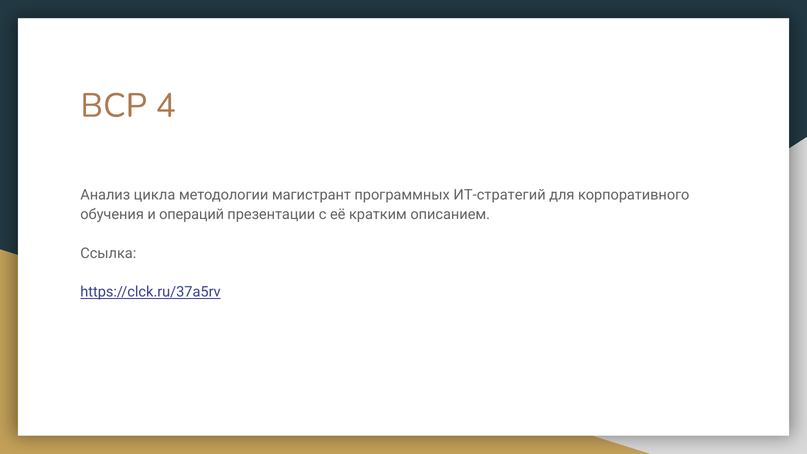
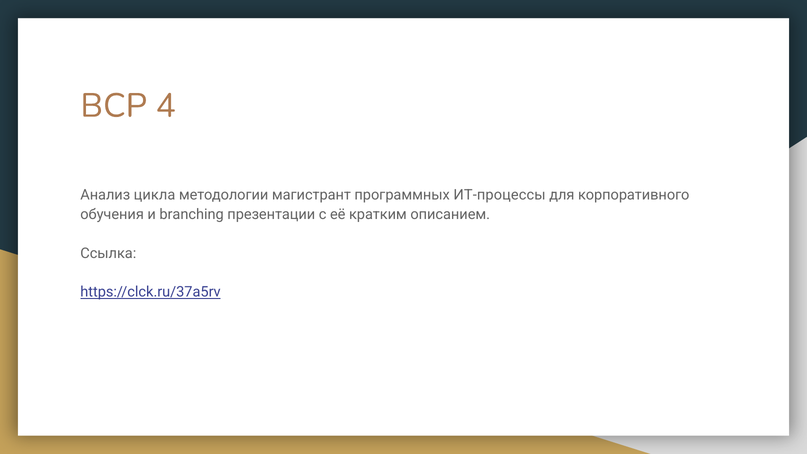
ИТ-стратегий: ИТ-стратегий -> ИТ-процессы
операций: операций -> branching
